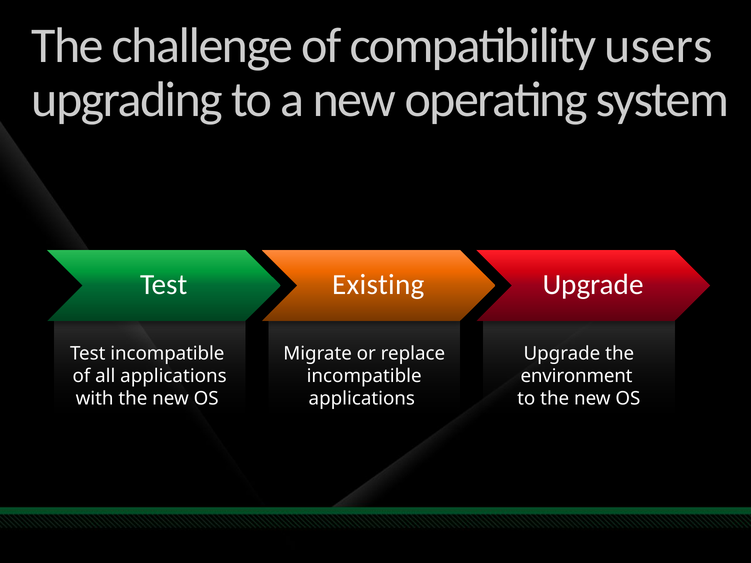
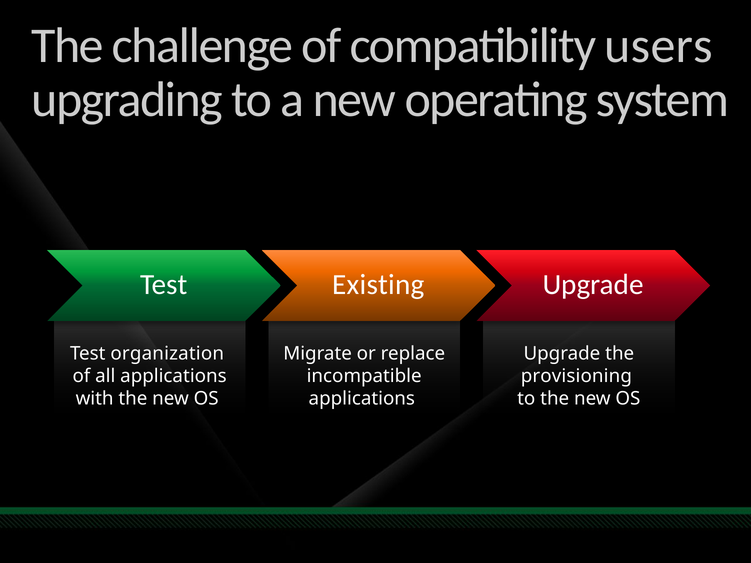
Test incompatible: incompatible -> organization
environment: environment -> provisioning
